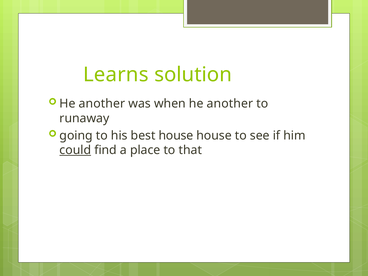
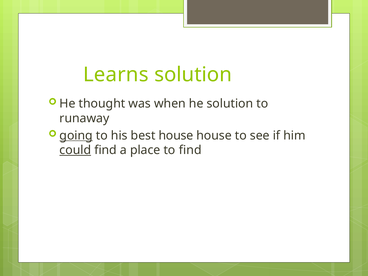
another at (102, 104): another -> thought
when he another: another -> solution
going underline: none -> present
to that: that -> find
